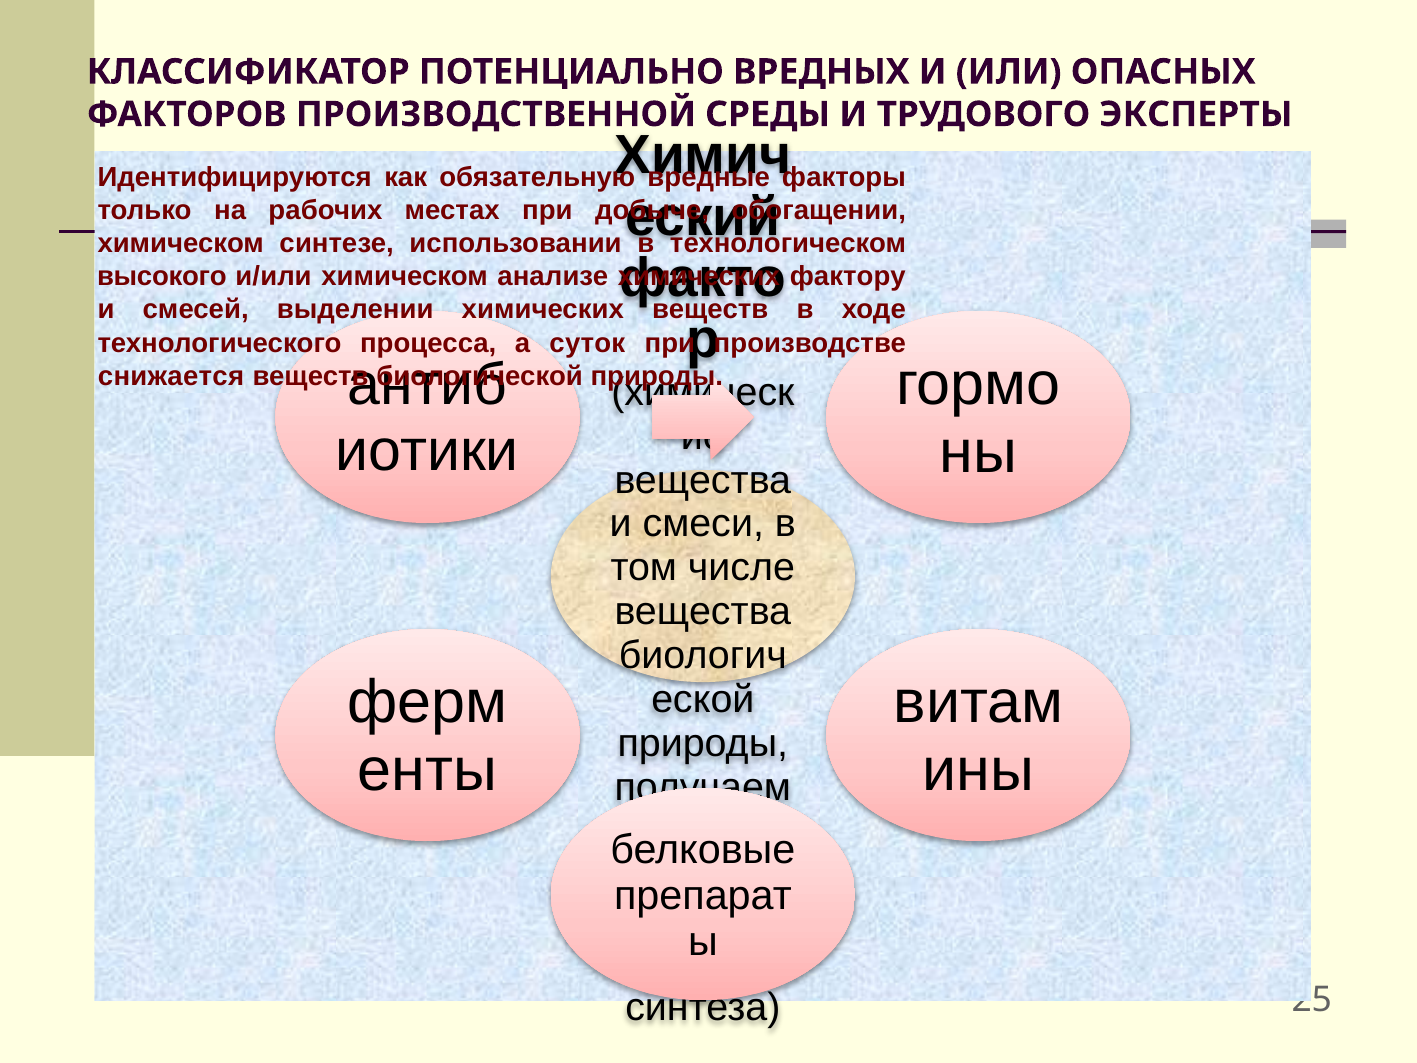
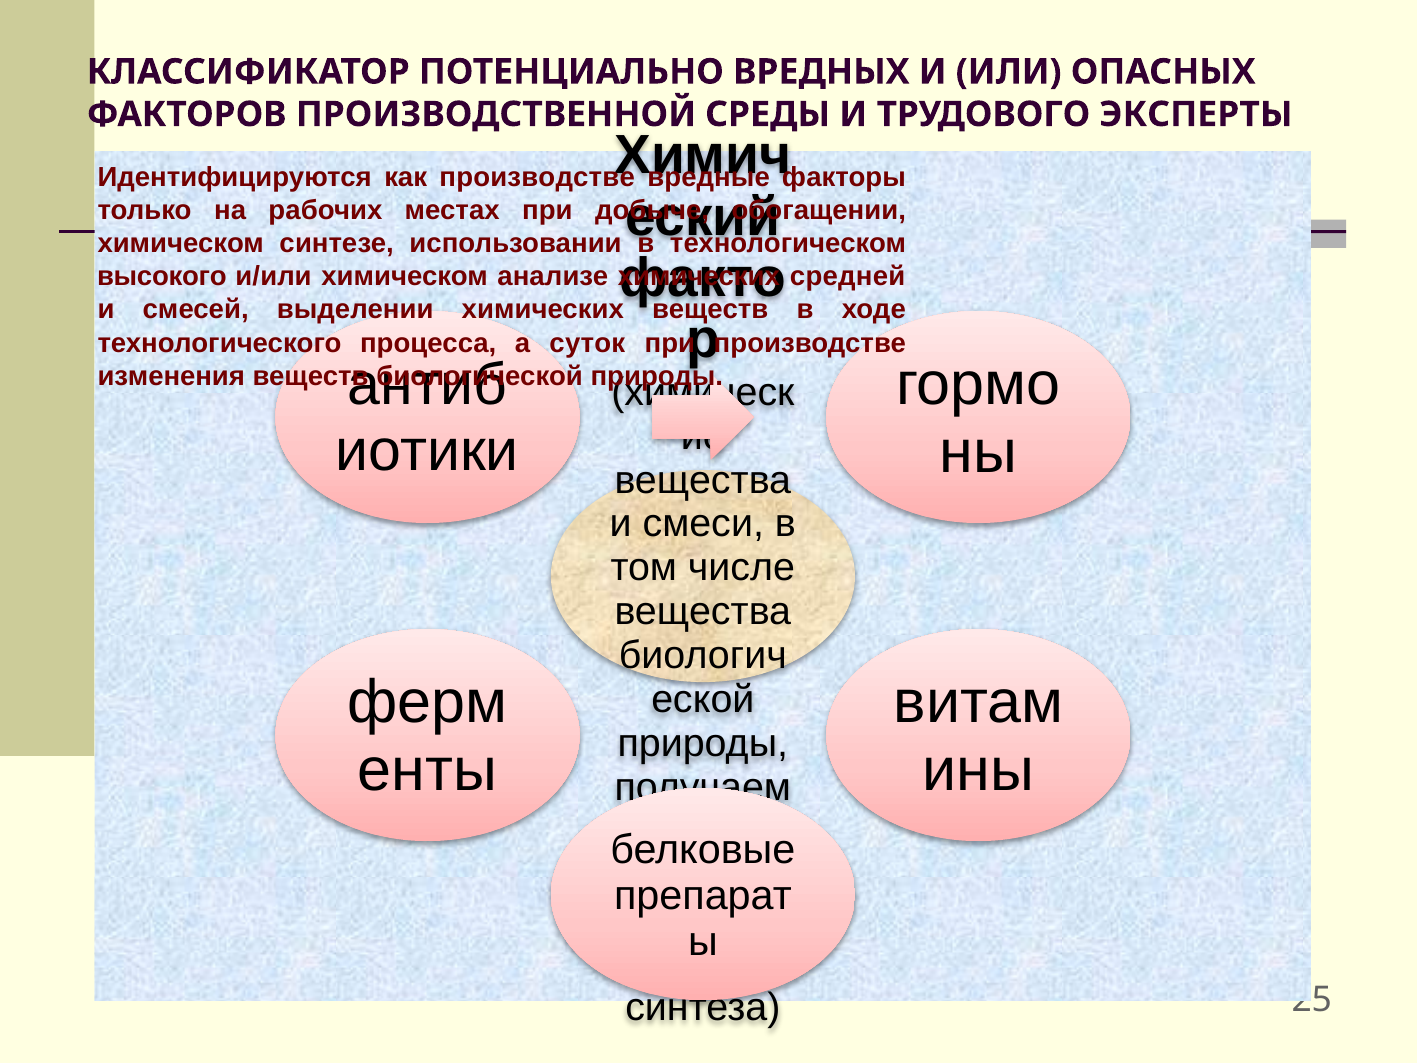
как обязательную: обязательную -> производстве
фактору: фактору -> средней
снижается: снижается -> изменения
